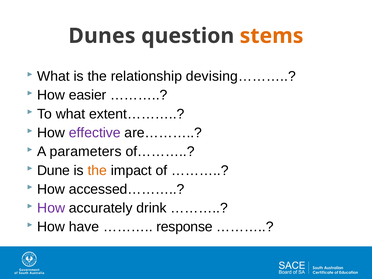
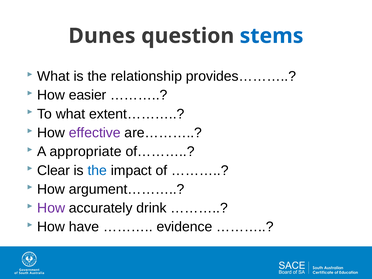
stems colour: orange -> blue
devising………: devising……… -> provides………
parameters: parameters -> appropriate
Dune: Dune -> Clear
the at (97, 170) colour: orange -> blue
accessed………: accessed……… -> argument………
response: response -> evidence
